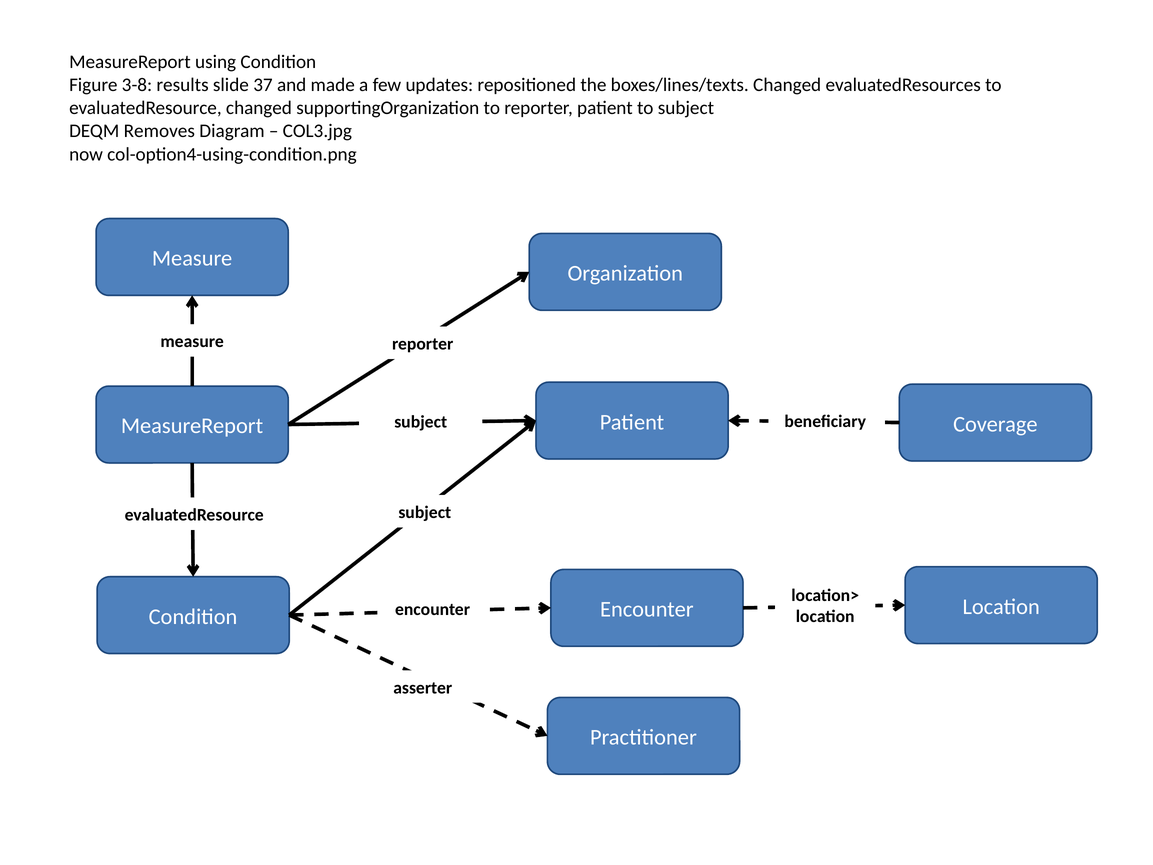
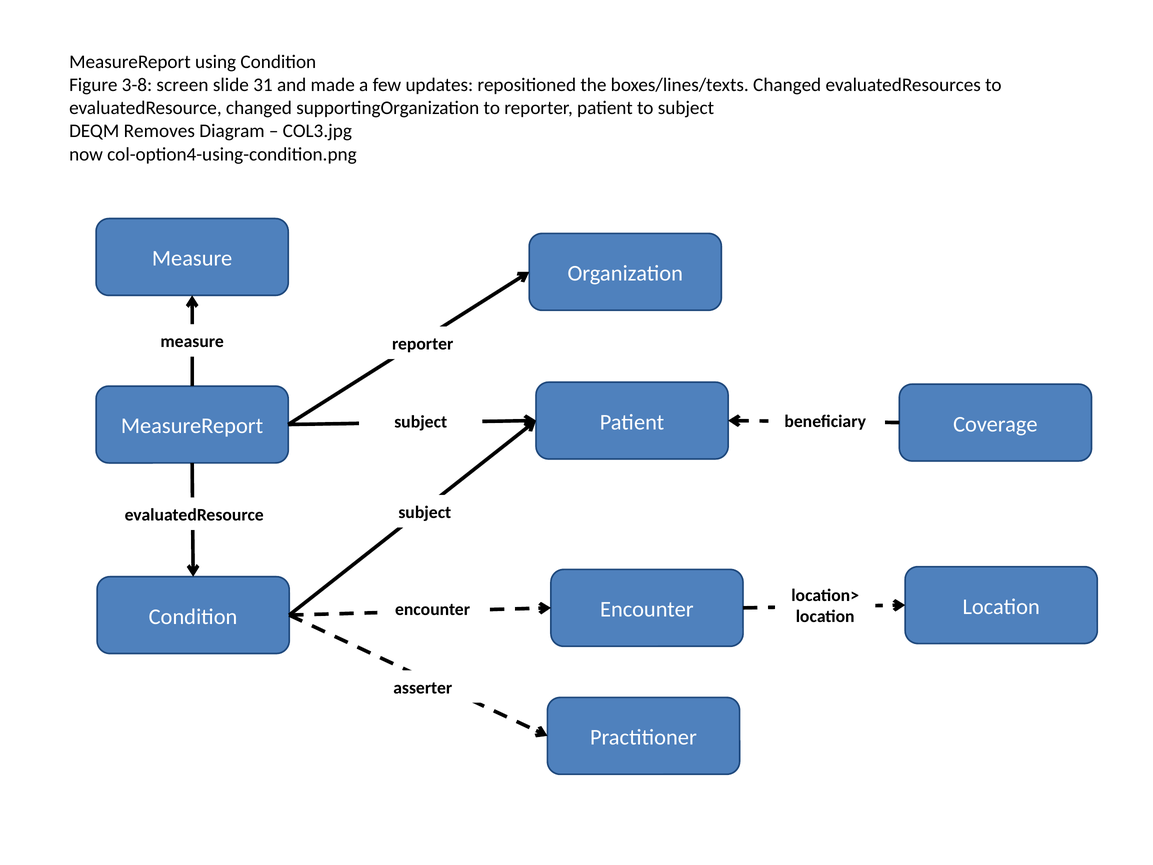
results: results -> screen
37: 37 -> 31
